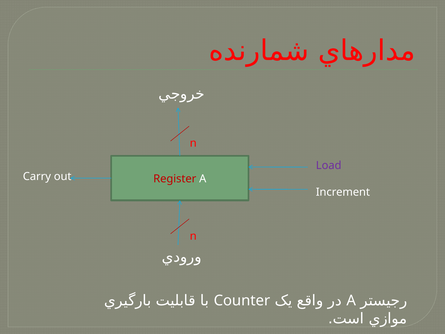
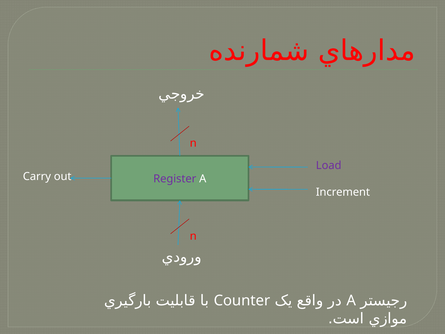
Register colour: red -> purple
